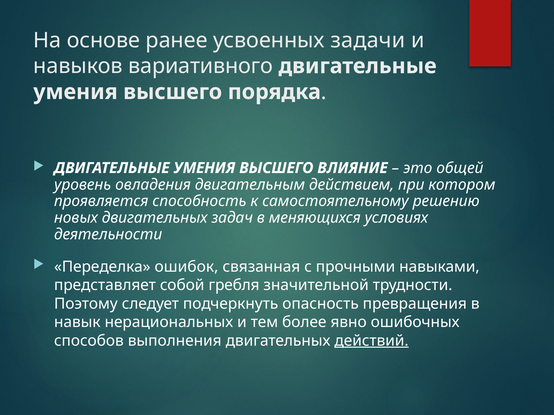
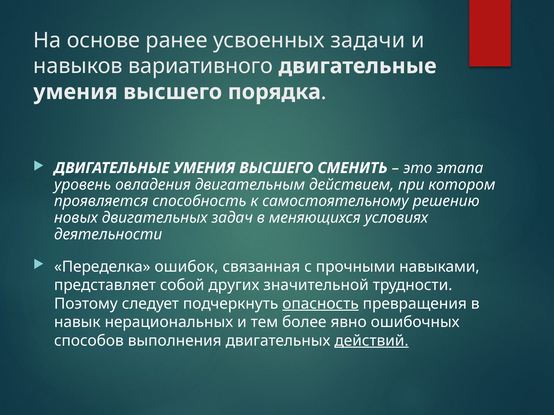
ВЛИЯНИЕ: ВЛИЯНИЕ -> СМЕНИТЬ
общей: общей -> этапа
гребля: гребля -> других
опасность underline: none -> present
